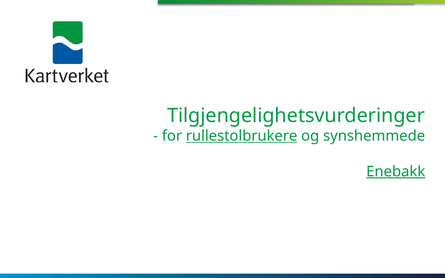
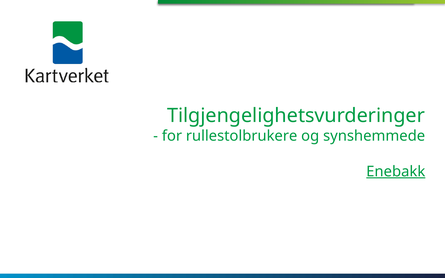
rullestolbrukere underline: present -> none
